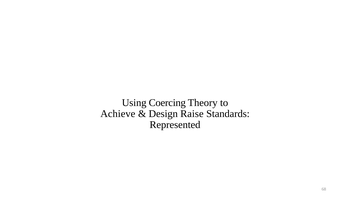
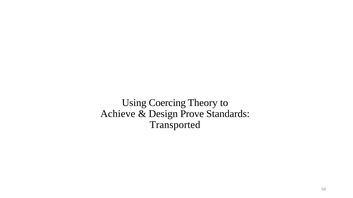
Raise: Raise -> Prove
Represented: Represented -> Transported
